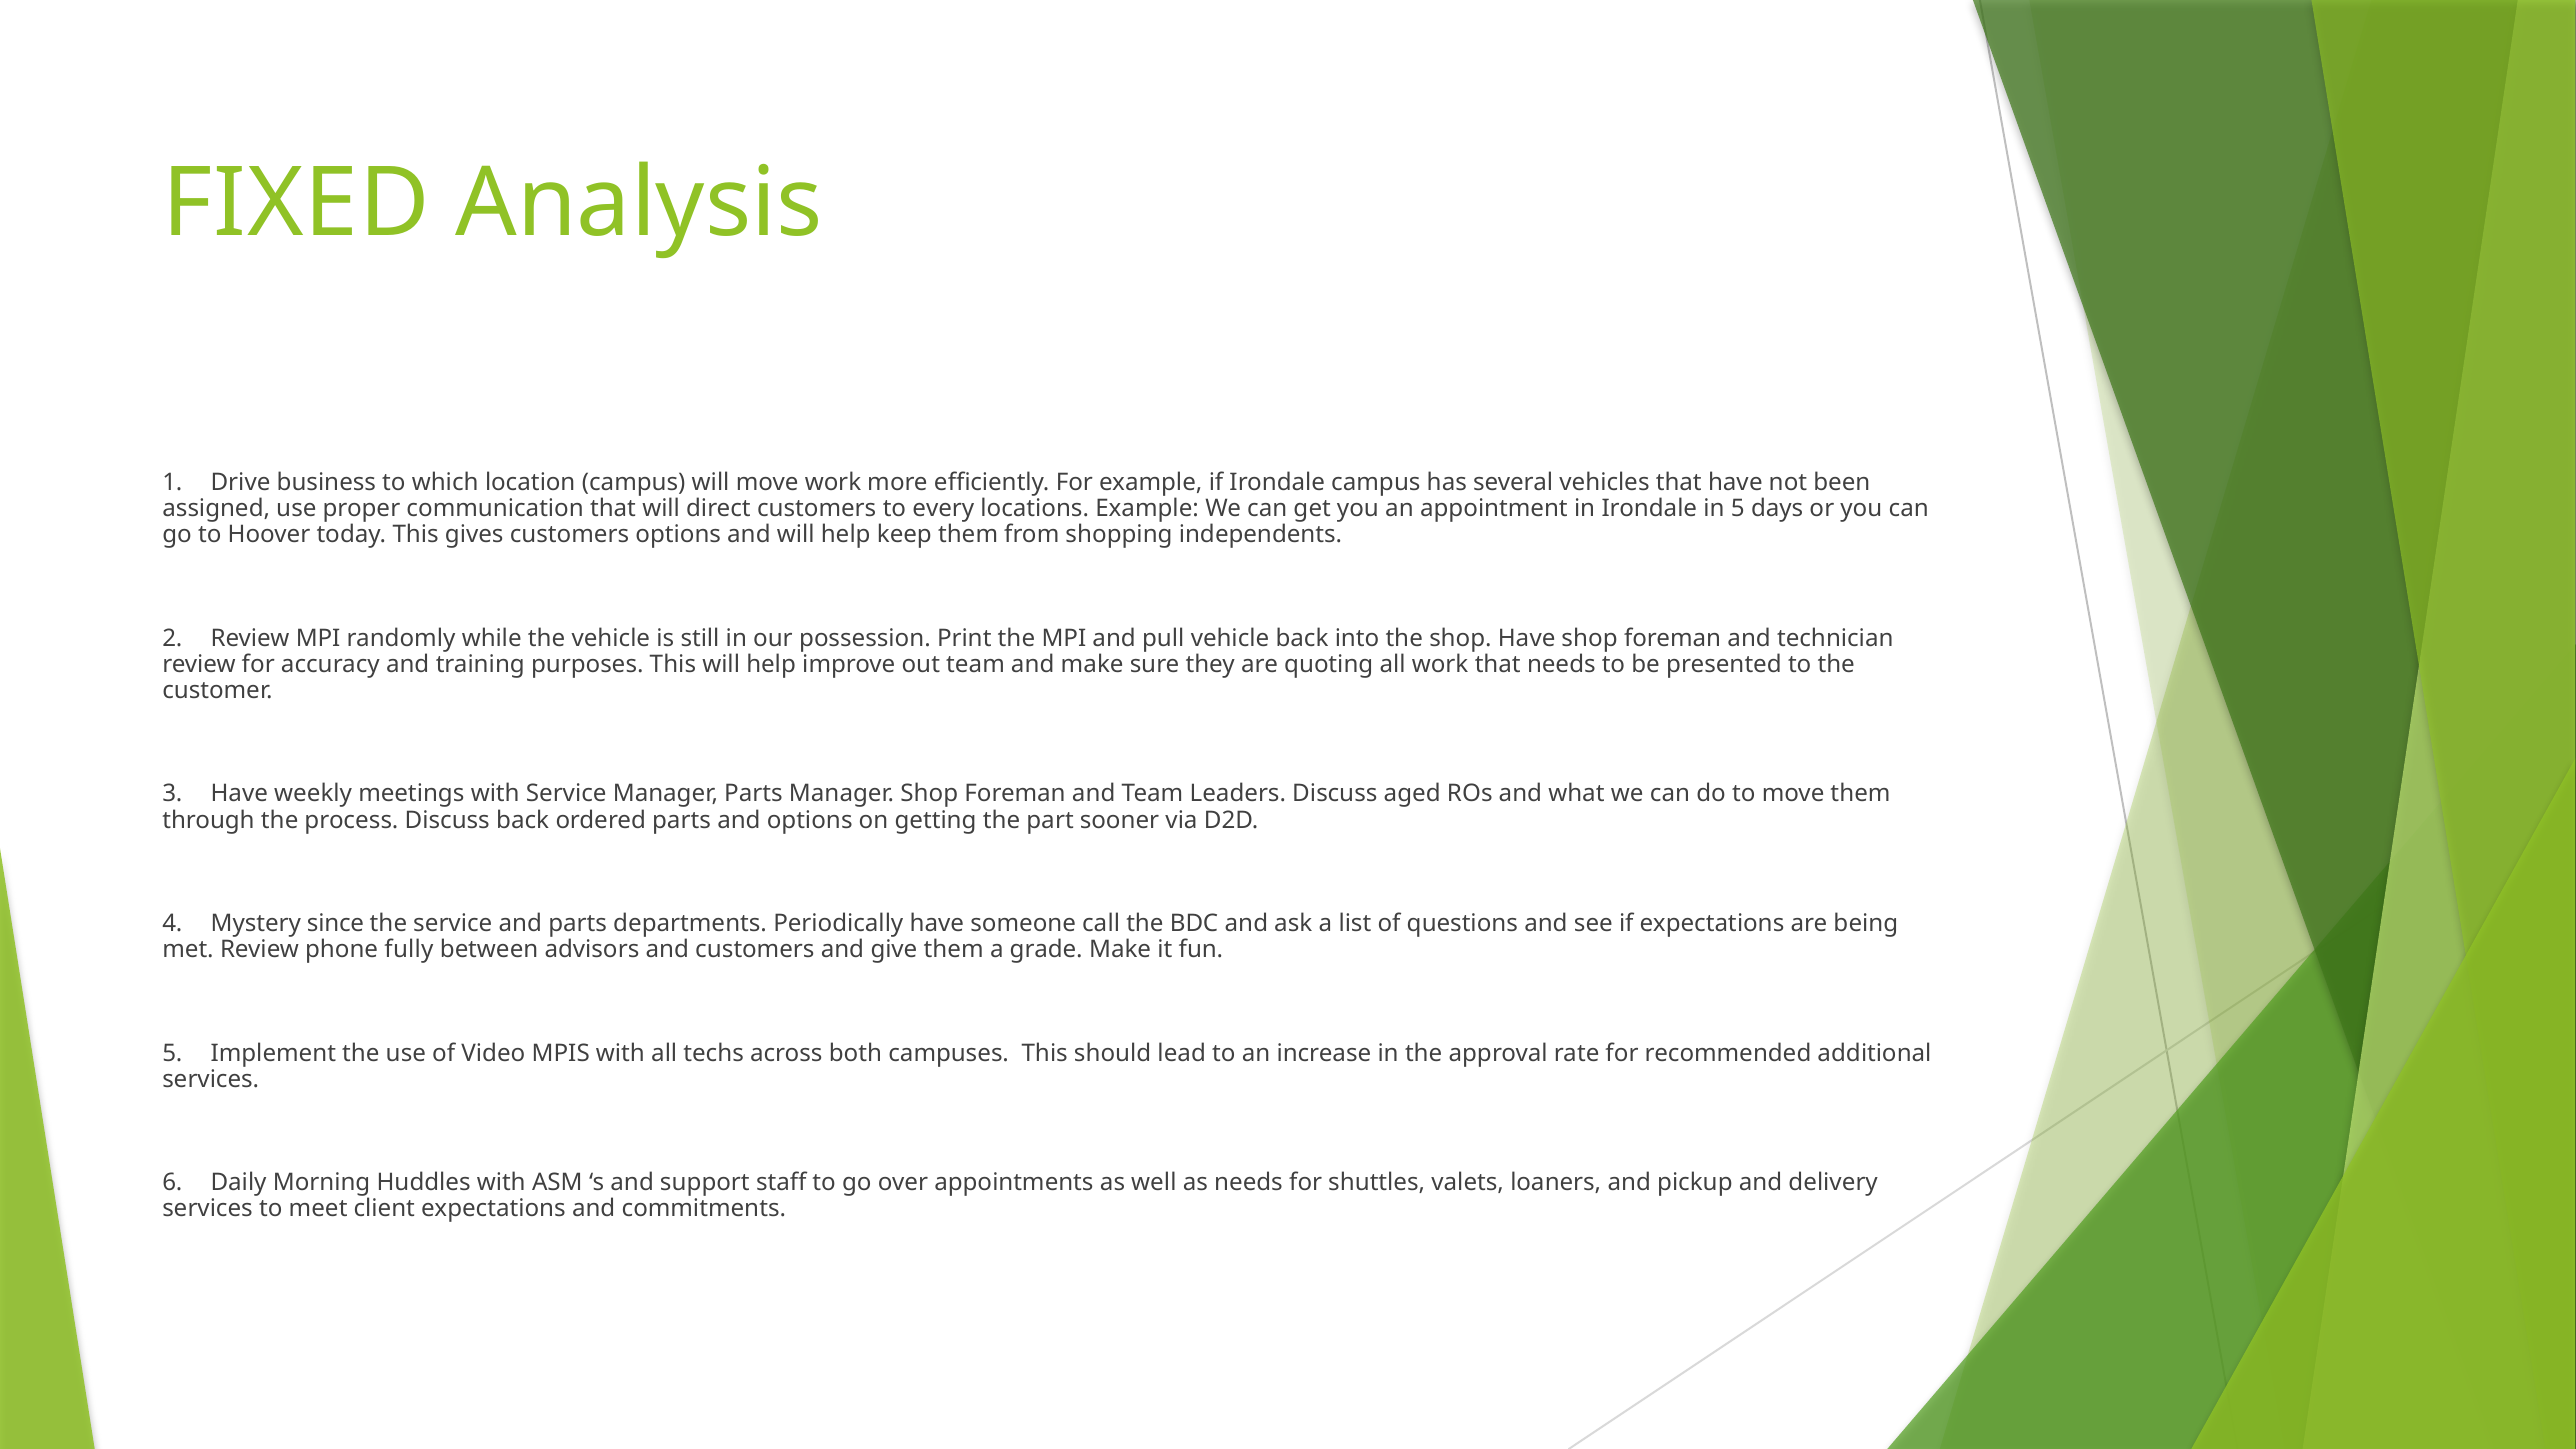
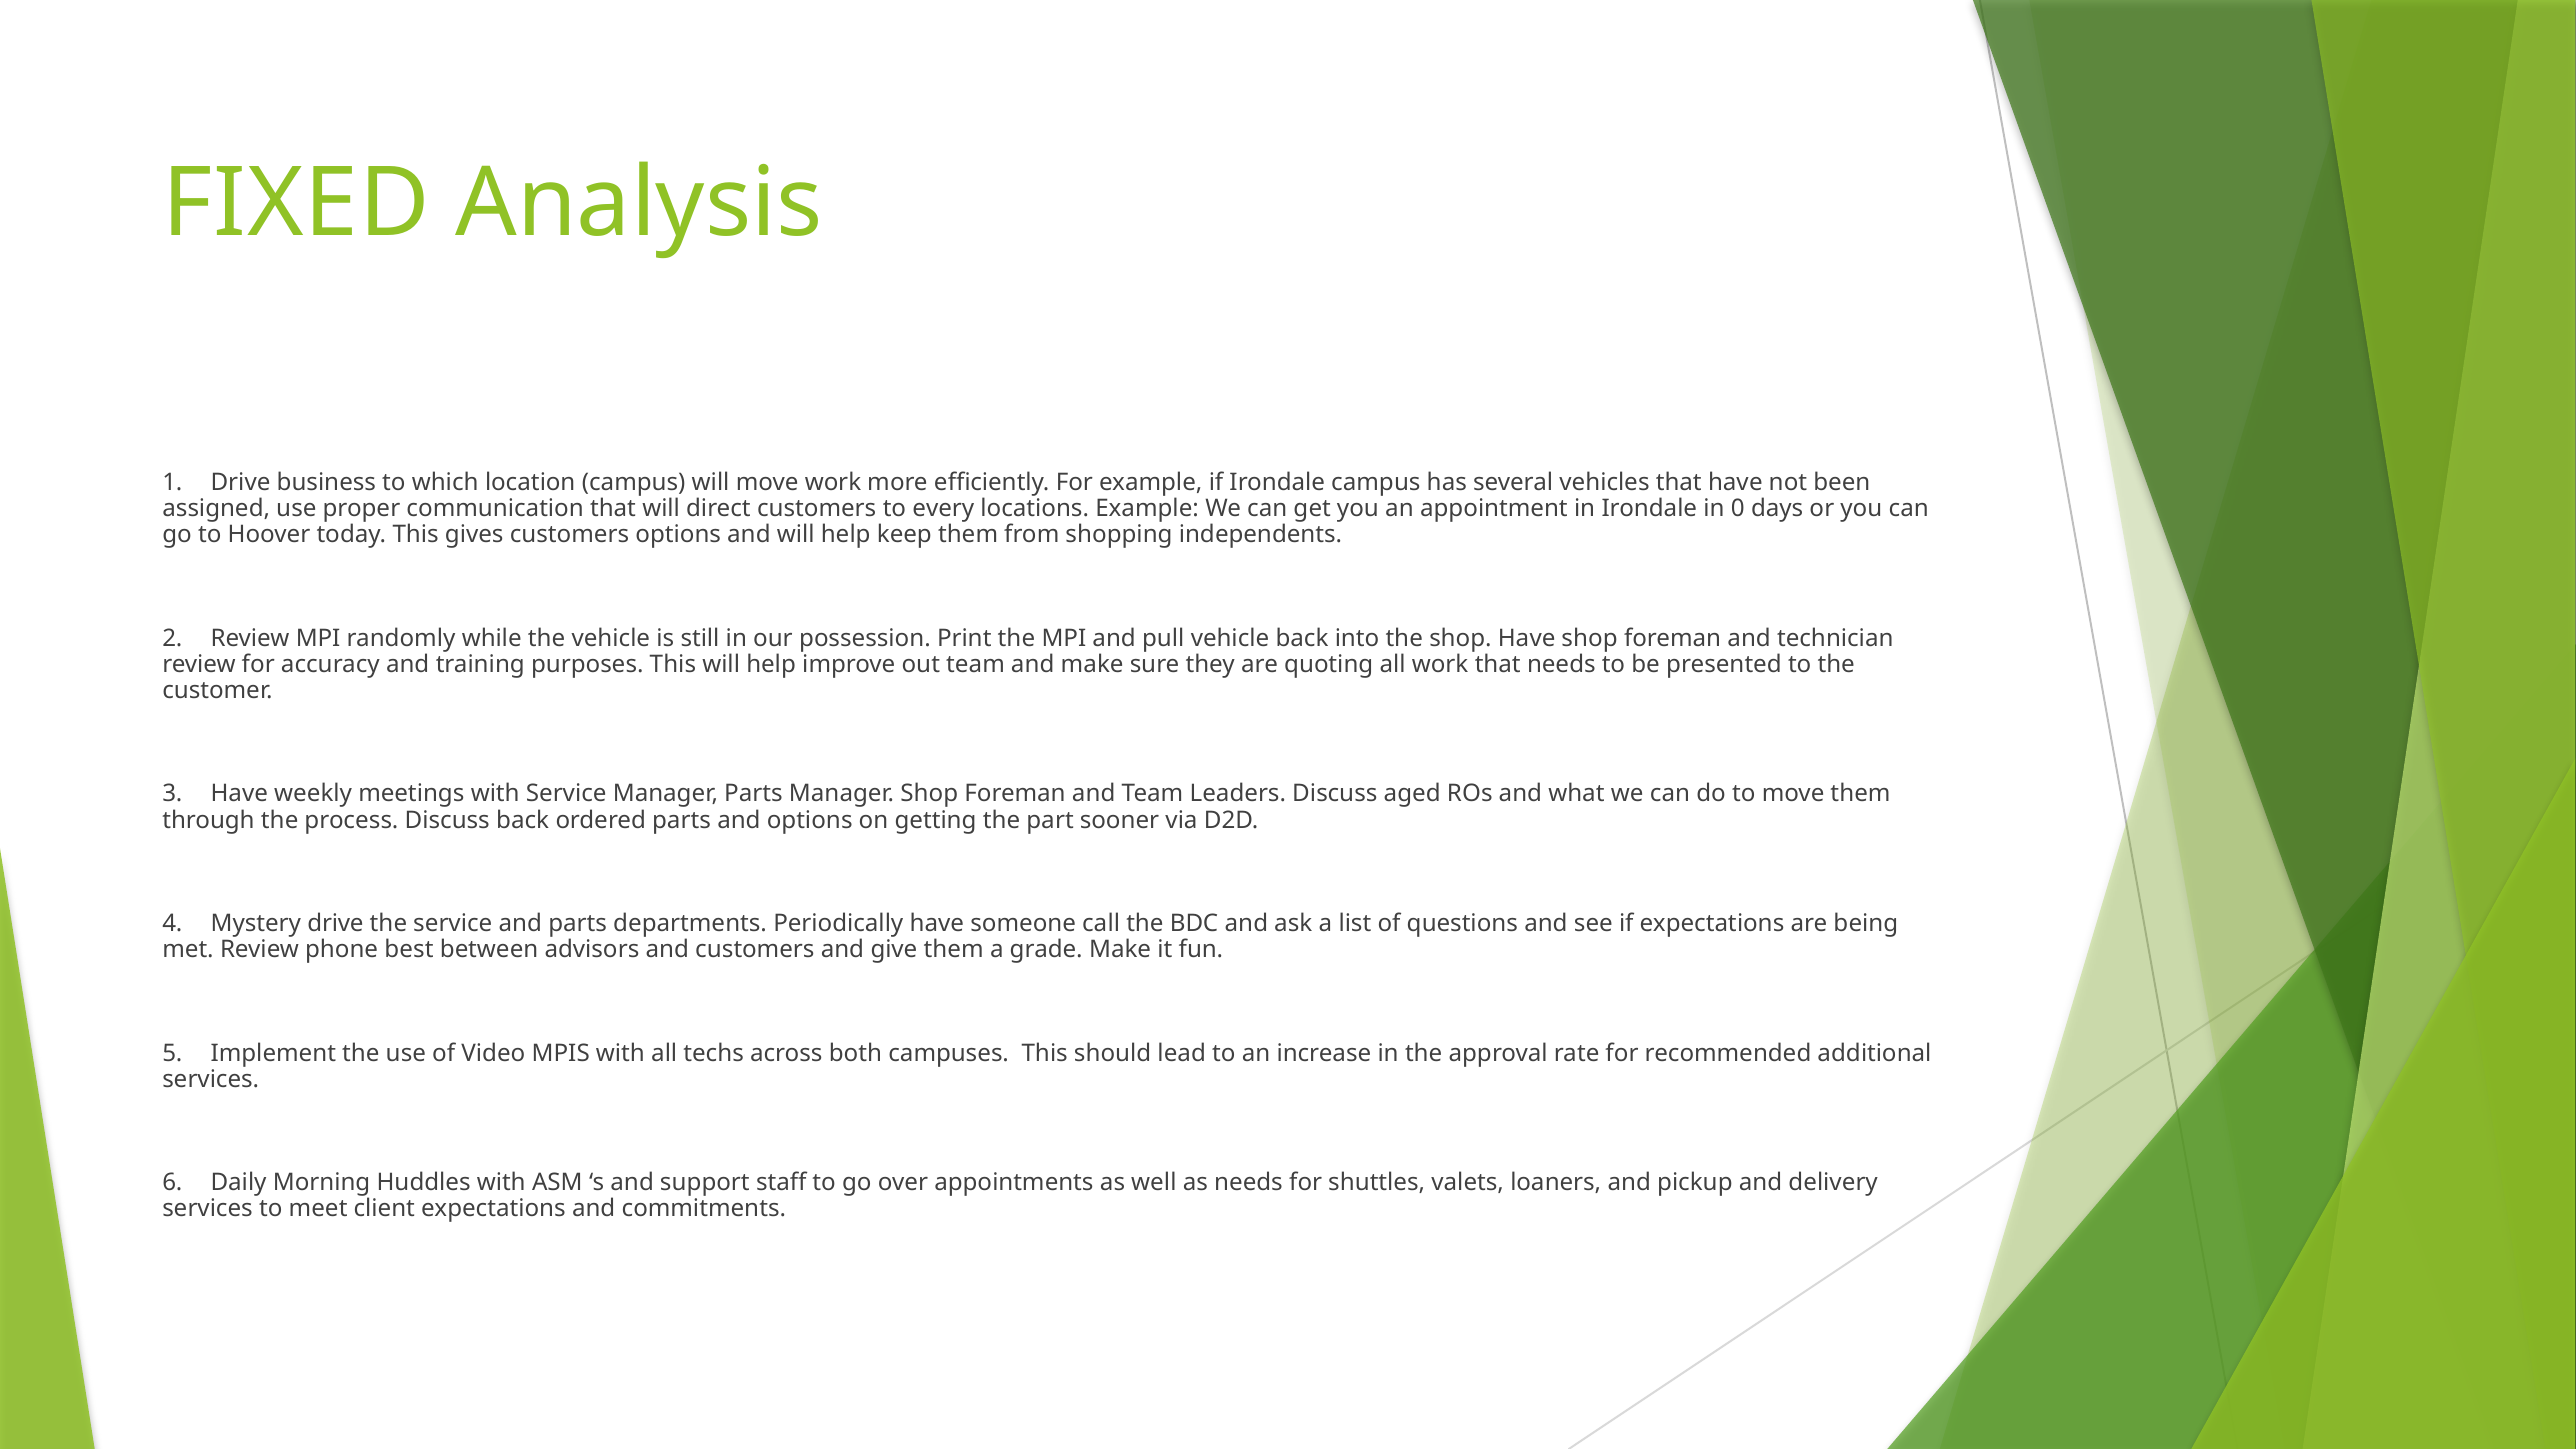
in 5: 5 -> 0
Mystery since: since -> drive
fully: fully -> best
